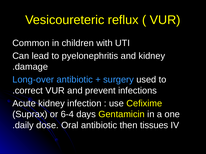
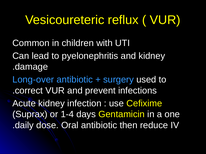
6-4: 6-4 -> 1-4
tissues: tissues -> reduce
